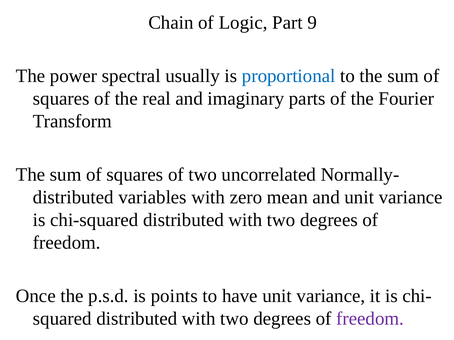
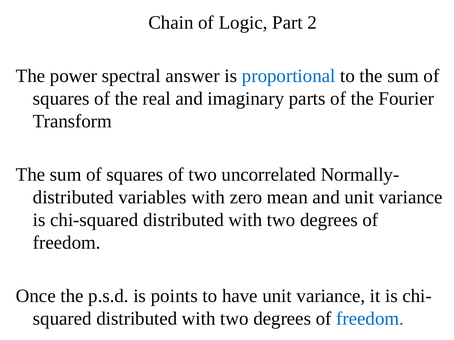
9: 9 -> 2
usually: usually -> answer
freedom at (370, 319) colour: purple -> blue
